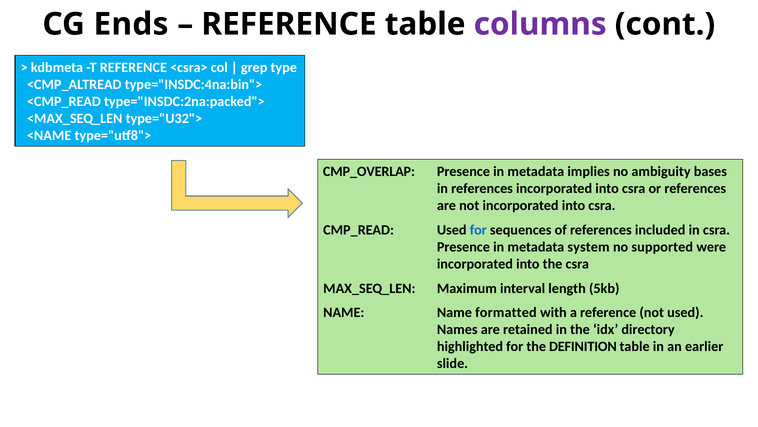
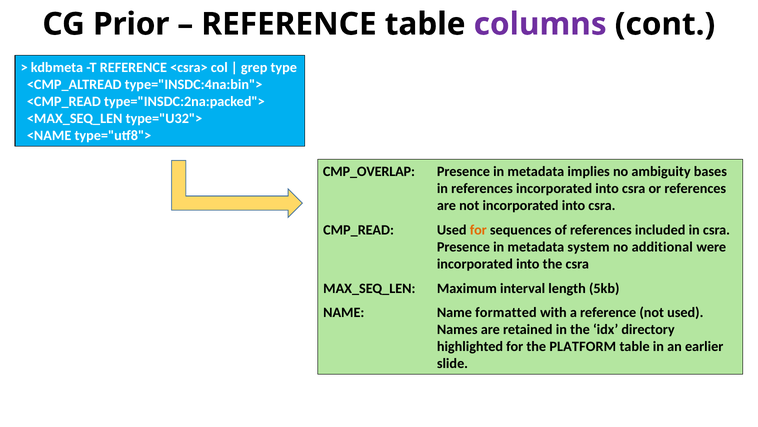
Ends: Ends -> Prior
for at (478, 230) colour: blue -> orange
supported: supported -> additional
DEFINITION: DEFINITION -> PLATFORM
